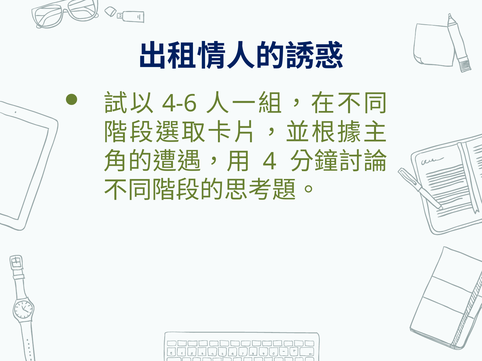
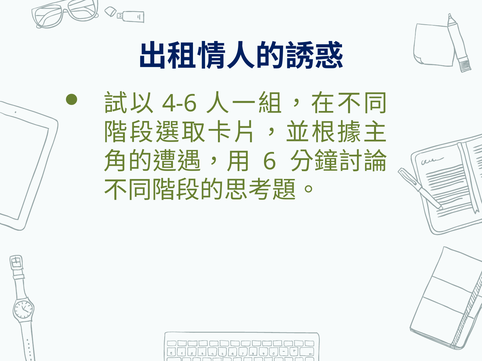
4: 4 -> 6
